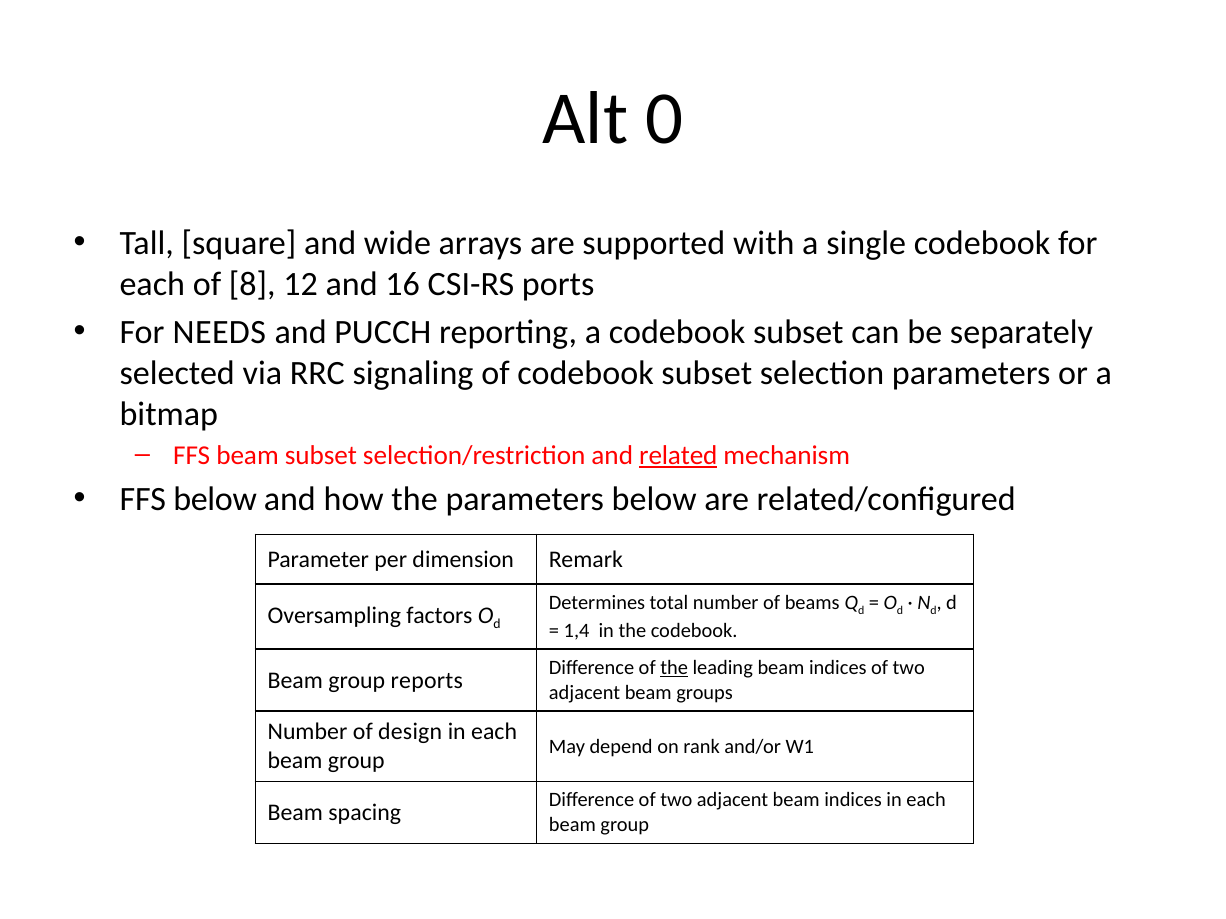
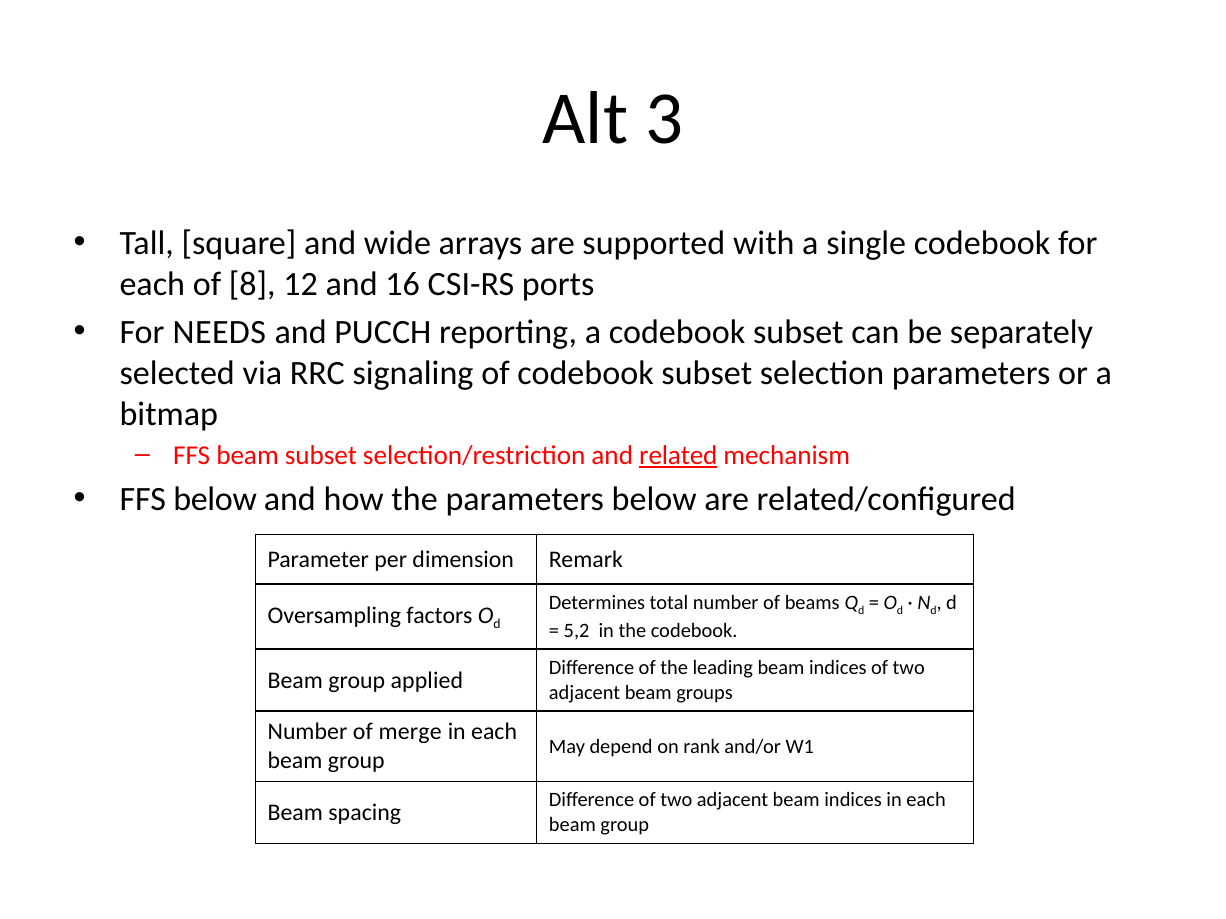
0: 0 -> 3
1,4: 1,4 -> 5,2
the at (674, 668) underline: present -> none
reports: reports -> applied
design: design -> merge
